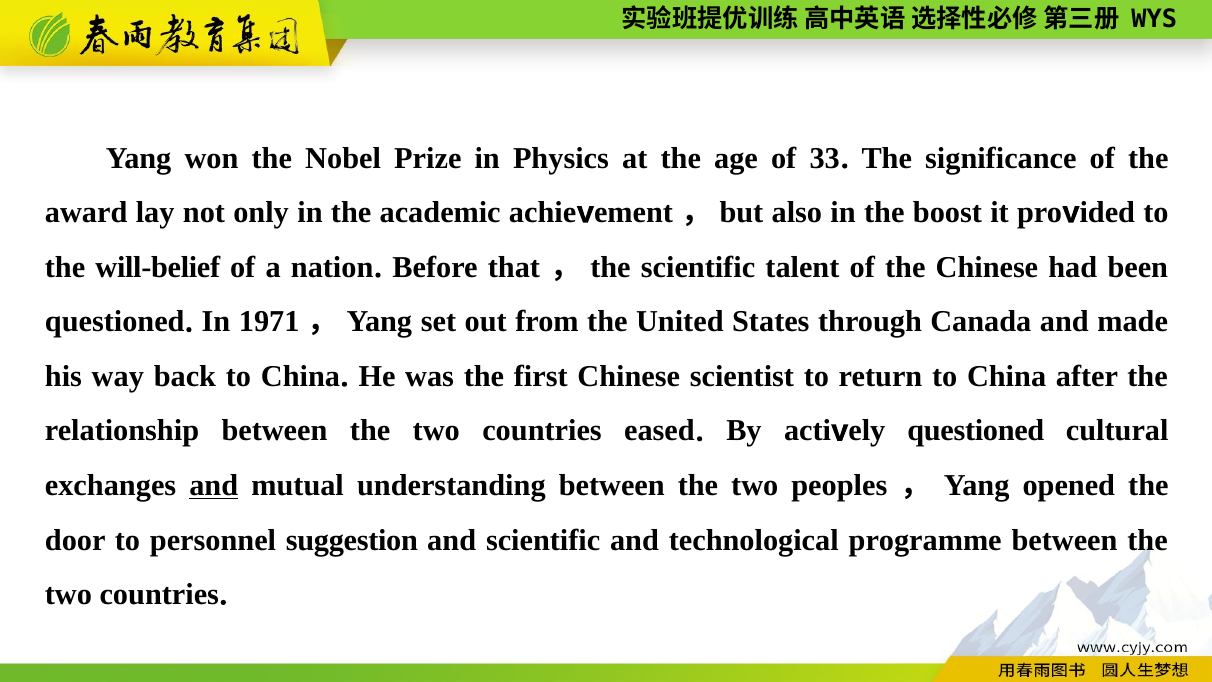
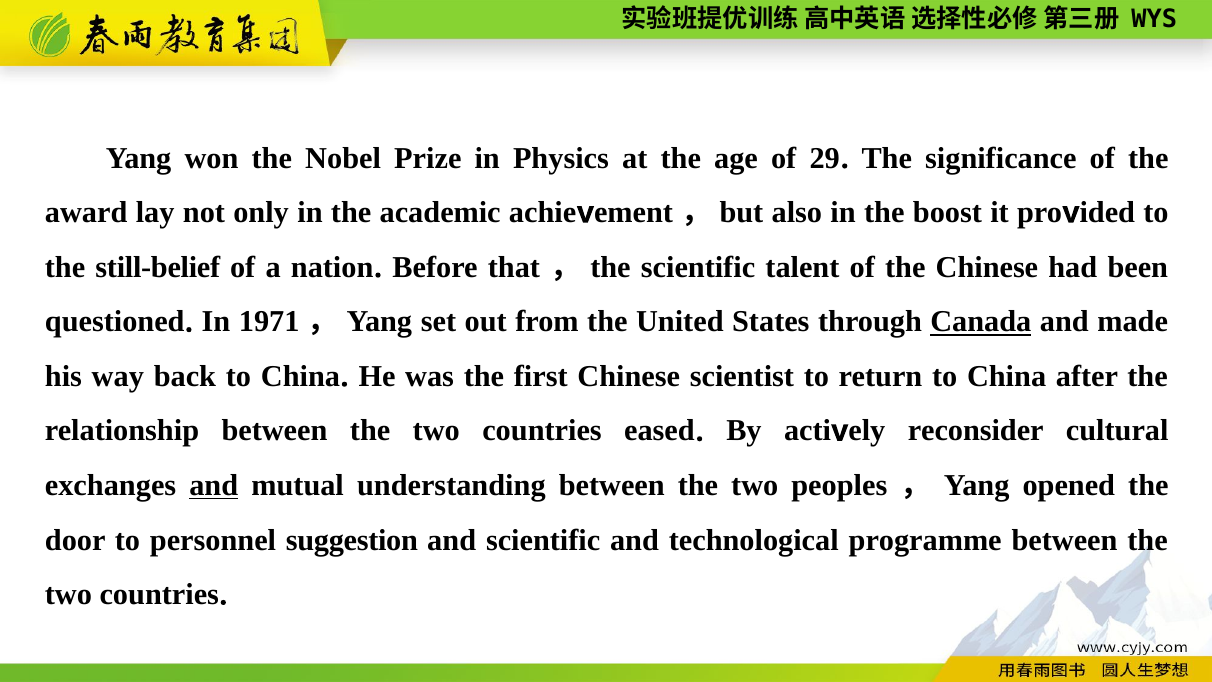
33: 33 -> 29
will-belief: will-belief -> still-belief
Canada underline: none -> present
questioned at (976, 431): questioned -> reconsider
